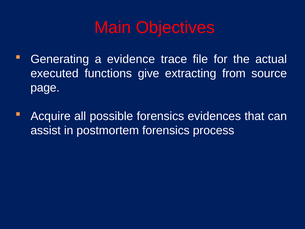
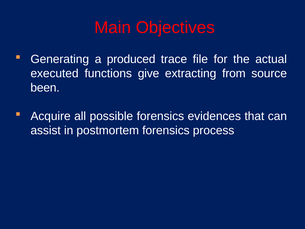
evidence: evidence -> produced
page: page -> been
